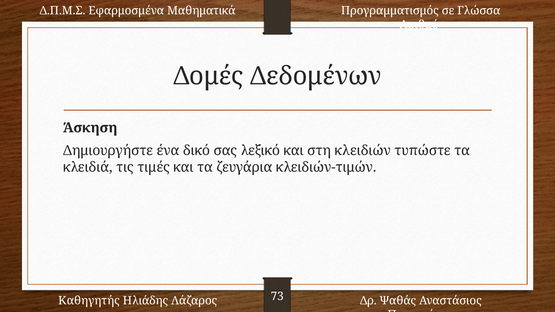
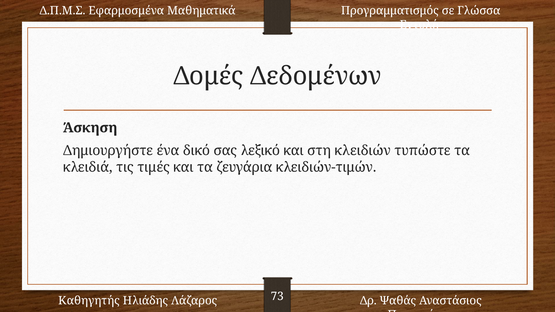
Αριθμό: Αριθμό -> Εντολή
